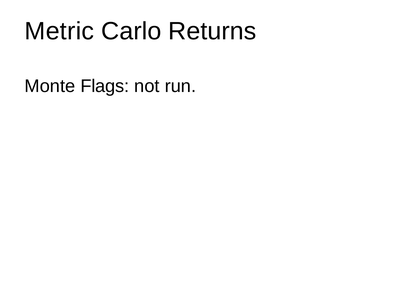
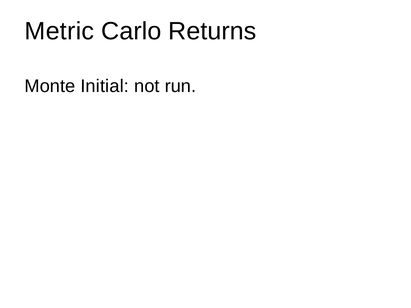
Flags: Flags -> Initial
